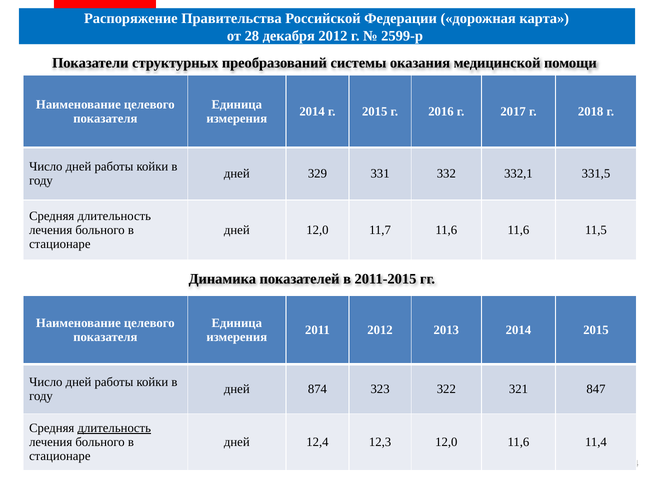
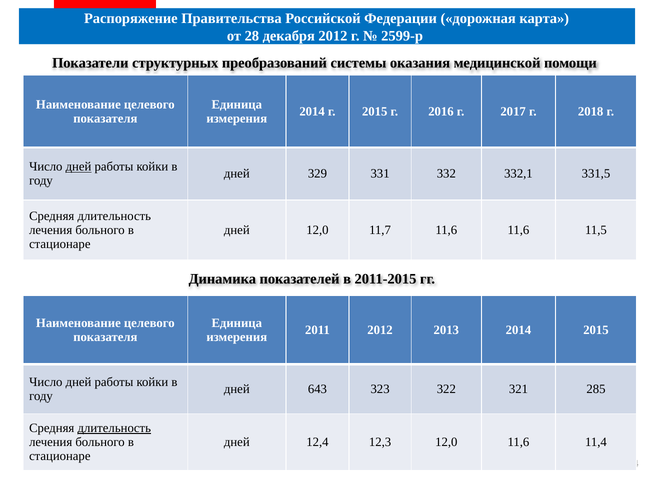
дней at (78, 167) underline: none -> present
874: 874 -> 643
847: 847 -> 285
